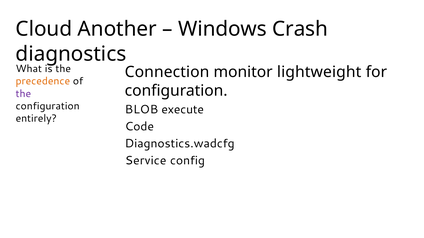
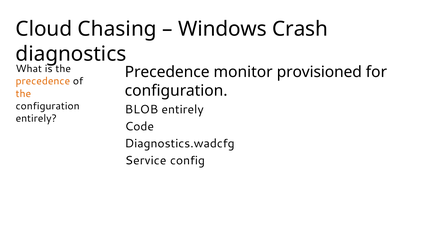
Another: Another -> Chasing
Connection at (167, 72): Connection -> Precedence
lightweight: lightweight -> provisioned
the at (23, 94) colour: purple -> orange
BLOB execute: execute -> entirely
